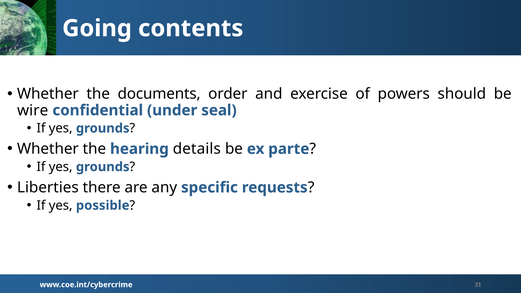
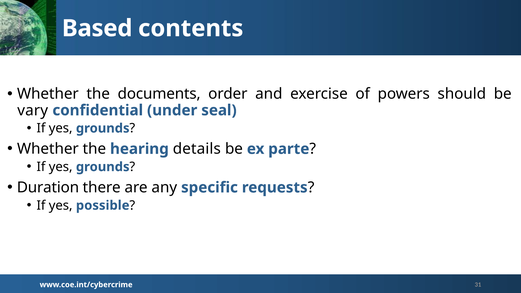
Going: Going -> Based
wire: wire -> vary
Liberties: Liberties -> Duration
